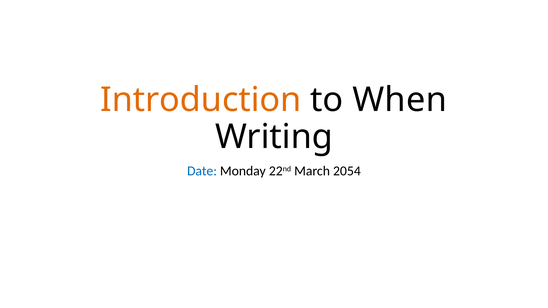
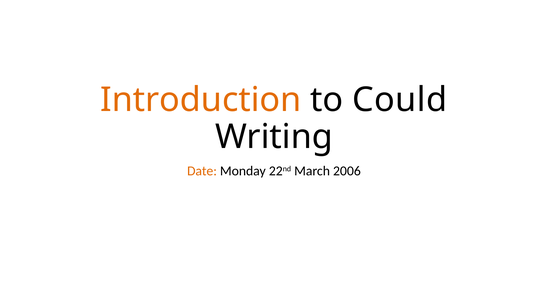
When: When -> Could
Date colour: blue -> orange
2054: 2054 -> 2006
